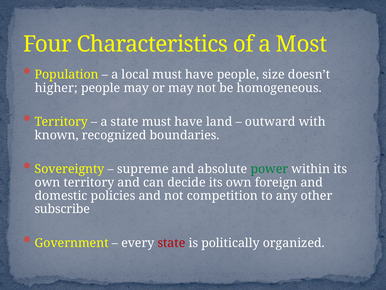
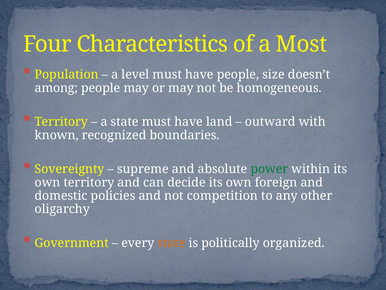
local: local -> level
higher: higher -> among
subscribe: subscribe -> oligarchy
state at (171, 243) colour: red -> orange
